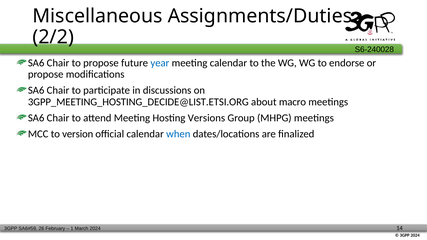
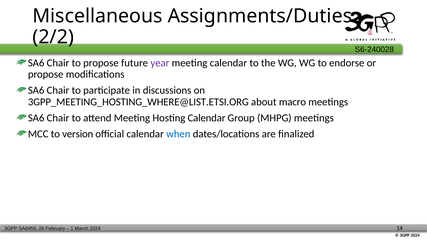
year colour: blue -> purple
3GPP_MEETING_HOSTING_DECIDE@LIST.ETSI.ORG: 3GPP_MEETING_HOSTING_DECIDE@LIST.ETSI.ORG -> 3GPP_MEETING_HOSTING_WHERE@LIST.ETSI.ORG
Hosting Versions: Versions -> Calendar
